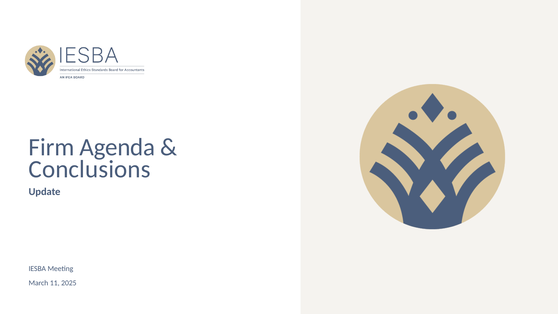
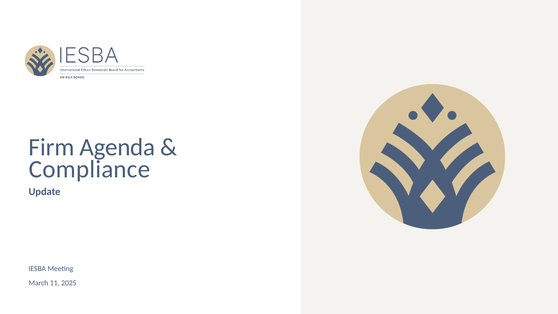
Conclusions: Conclusions -> Compliance
